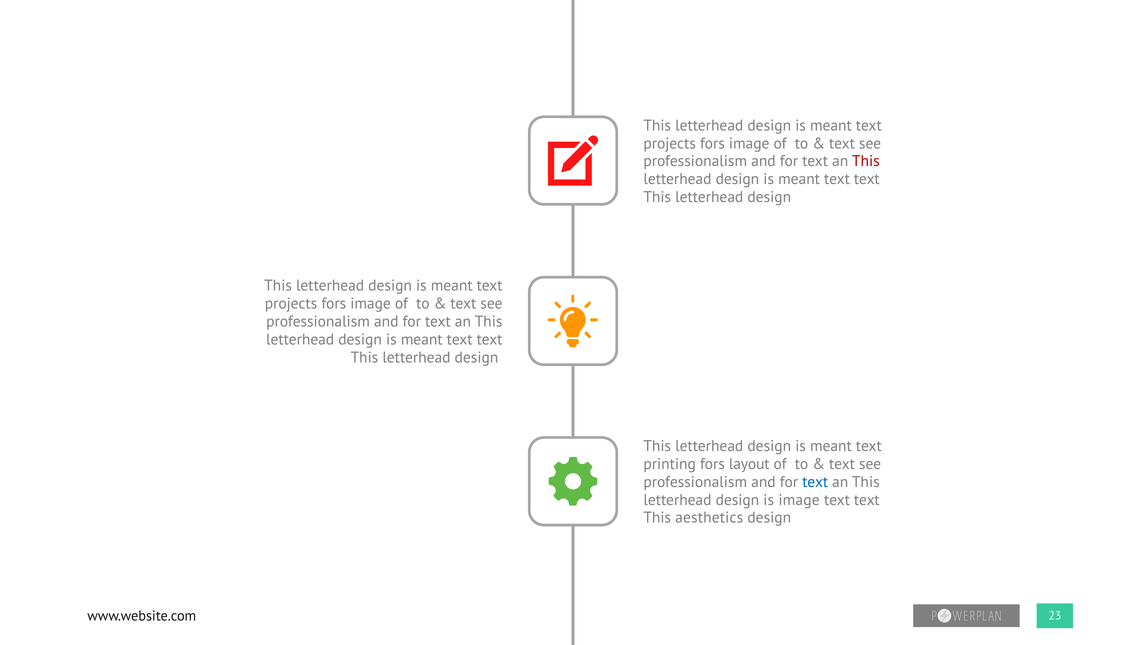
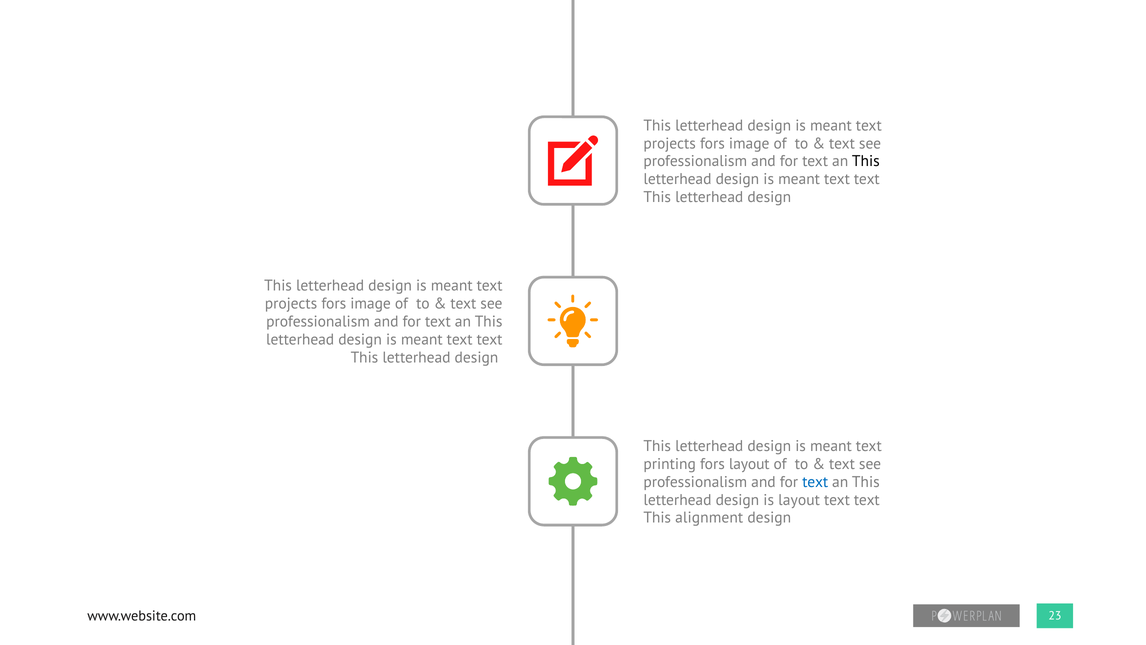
This at (866, 161) colour: red -> black
is image: image -> layout
aesthetics: aesthetics -> alignment
